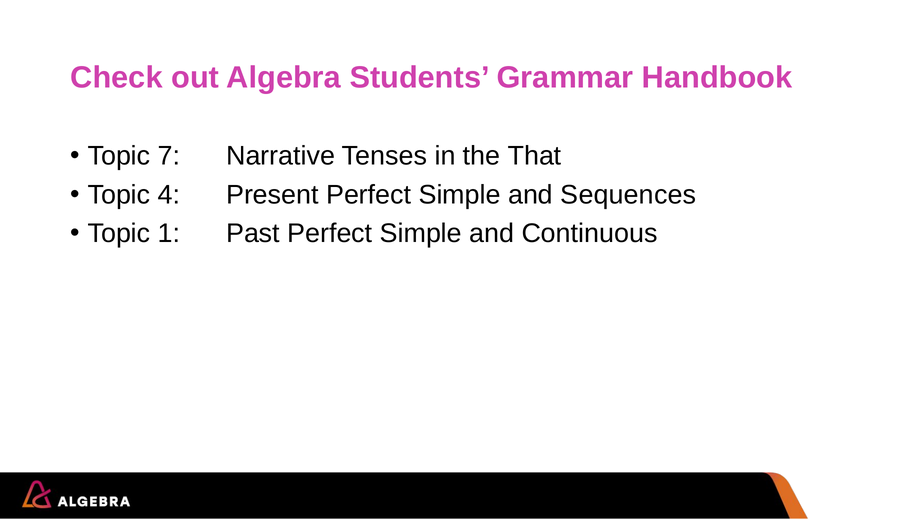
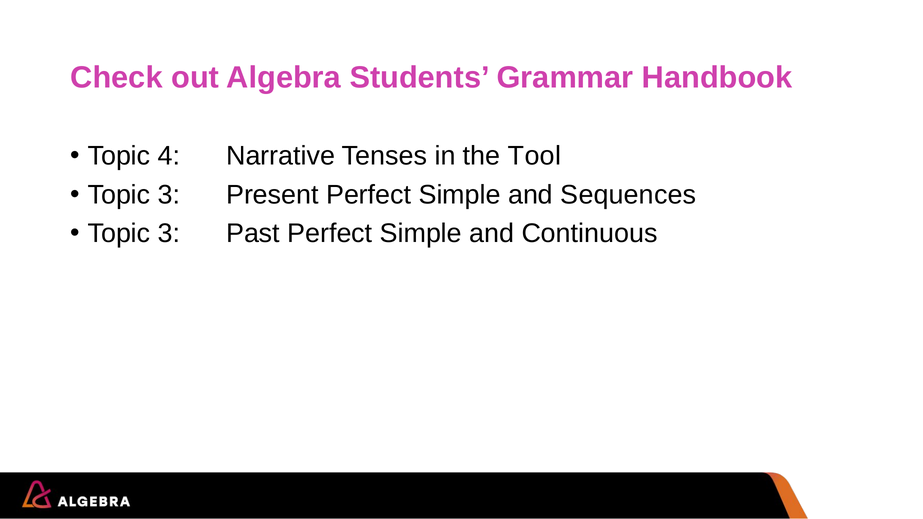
7: 7 -> 4
That: That -> Tool
4 at (169, 195): 4 -> 3
1 at (169, 233): 1 -> 3
